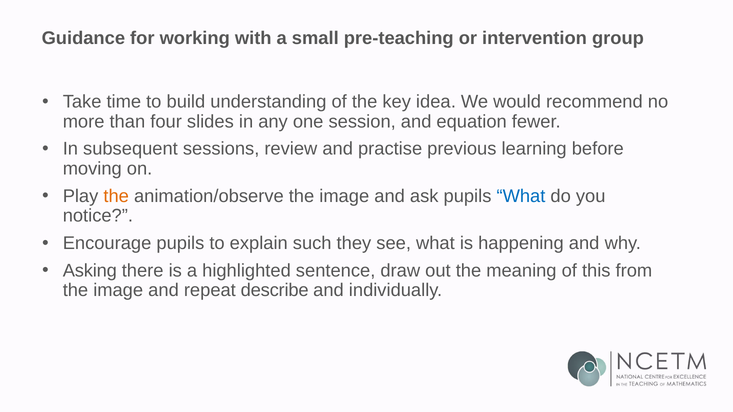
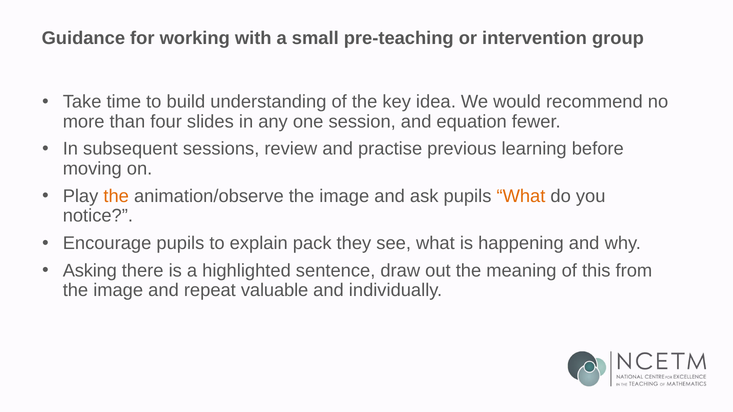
What at (521, 196) colour: blue -> orange
such: such -> pack
describe: describe -> valuable
